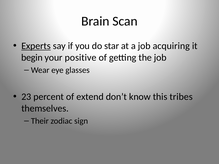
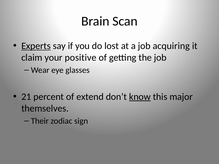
star: star -> lost
begin: begin -> claim
23: 23 -> 21
know underline: none -> present
tribes: tribes -> major
